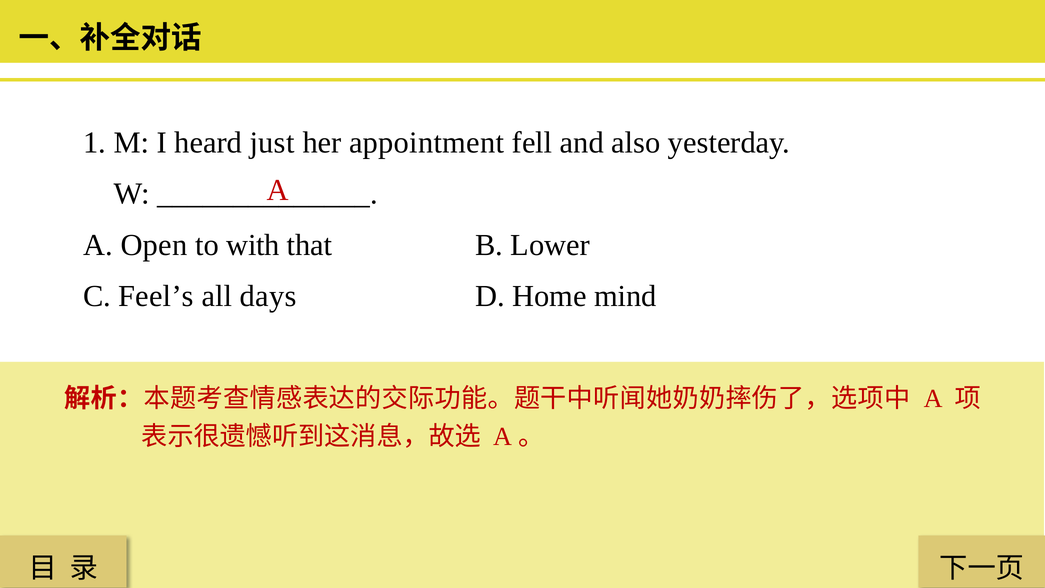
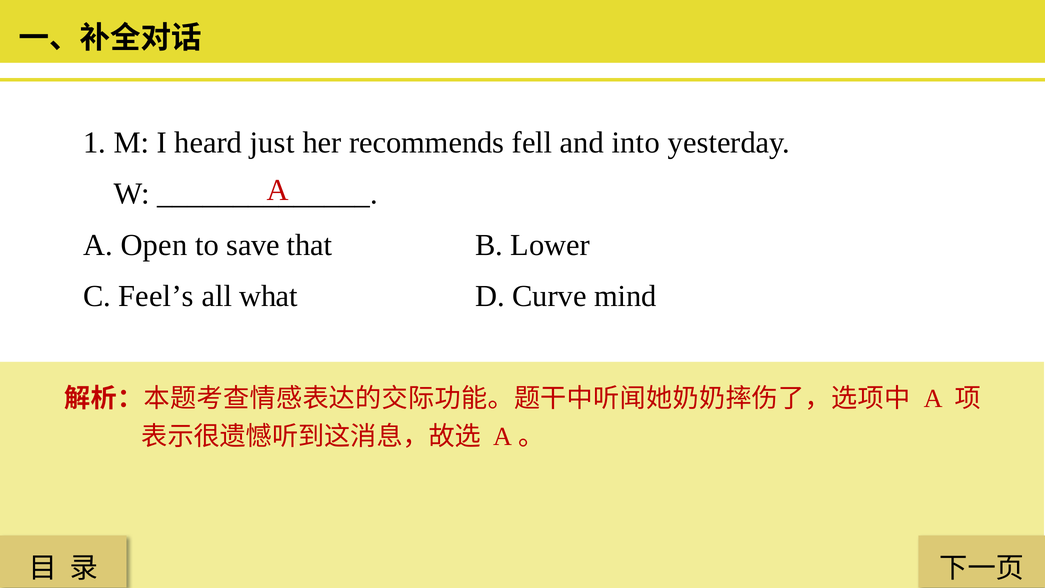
appointment: appointment -> recommends
also: also -> into
with: with -> save
days: days -> what
Home: Home -> Curve
